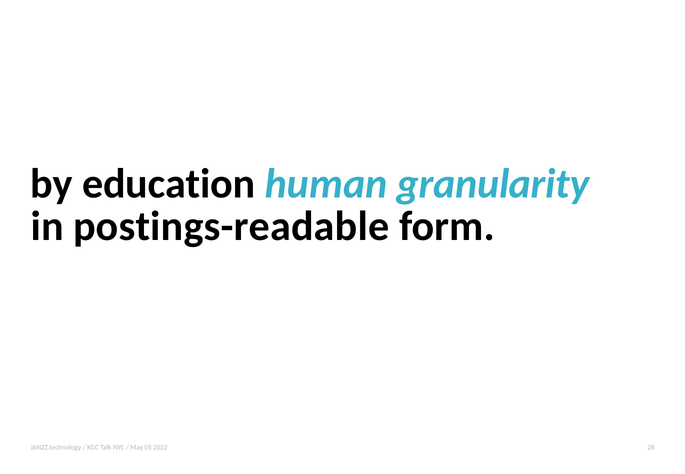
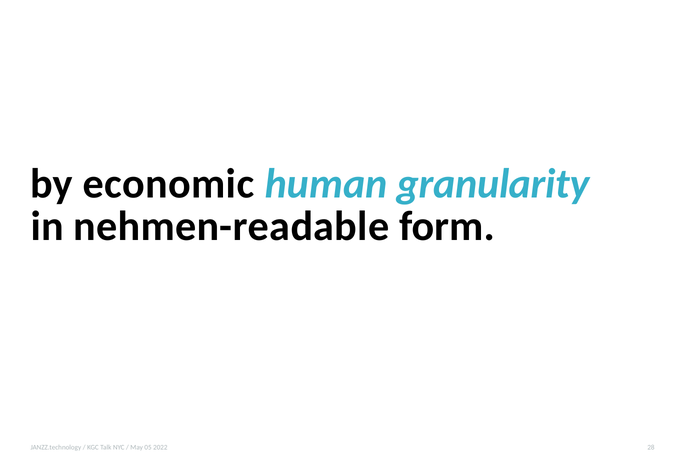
education: education -> economic
postings-readable: postings-readable -> nehmen-readable
